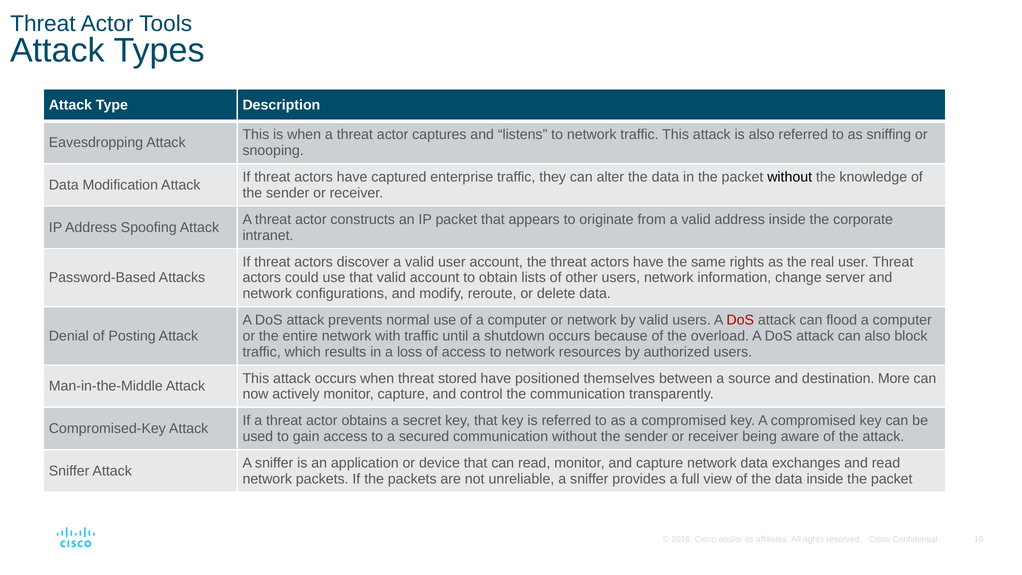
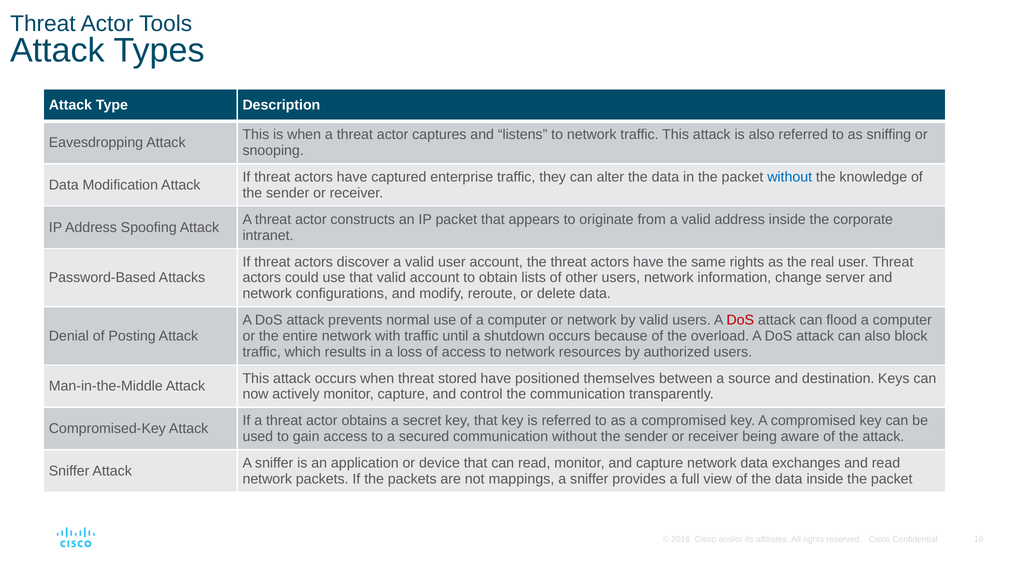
without at (790, 177) colour: black -> blue
More: More -> Keys
unreliable: unreliable -> mappings
